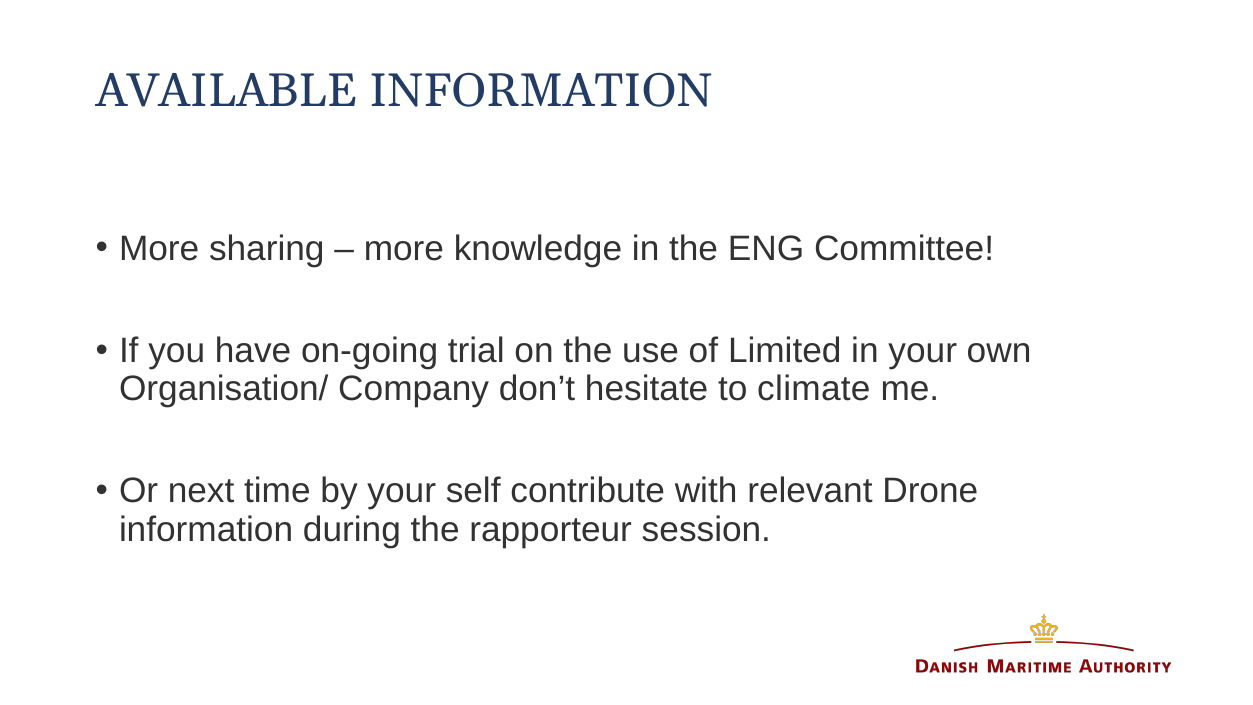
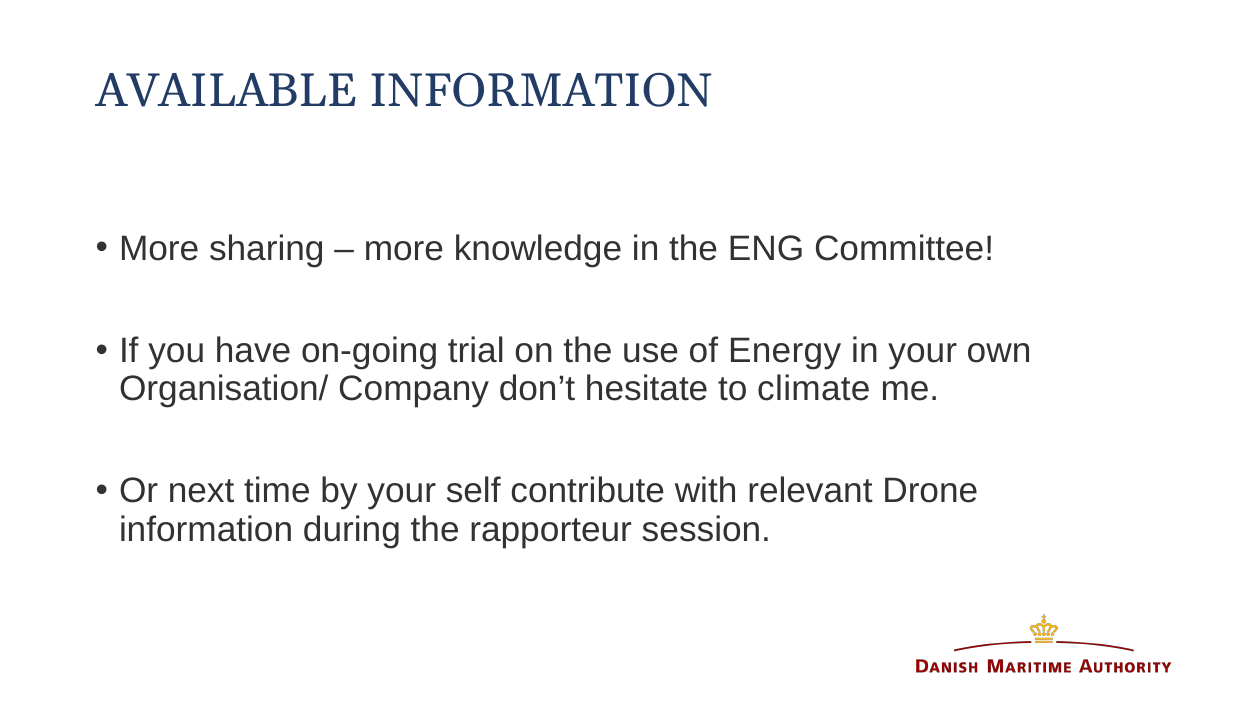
Limited: Limited -> Energy
